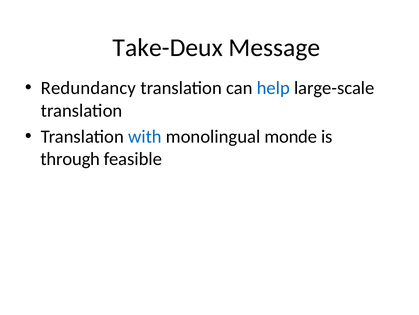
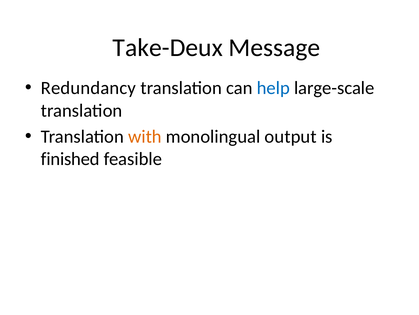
with colour: blue -> orange
monde: monde -> output
through: through -> finished
